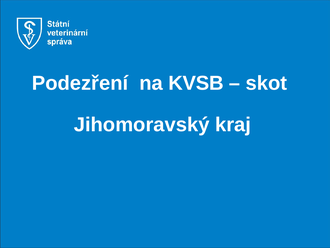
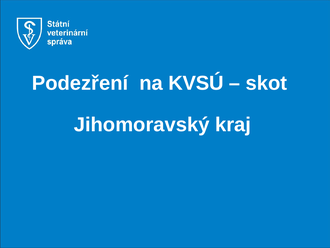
KVSB: KVSB -> KVSÚ
